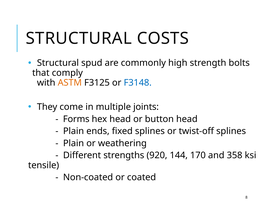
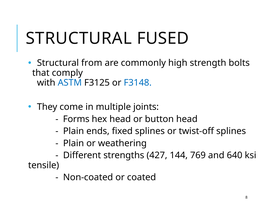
COSTS: COSTS -> FUSED
spud: spud -> from
ASTM colour: orange -> blue
920: 920 -> 427
170: 170 -> 769
358: 358 -> 640
